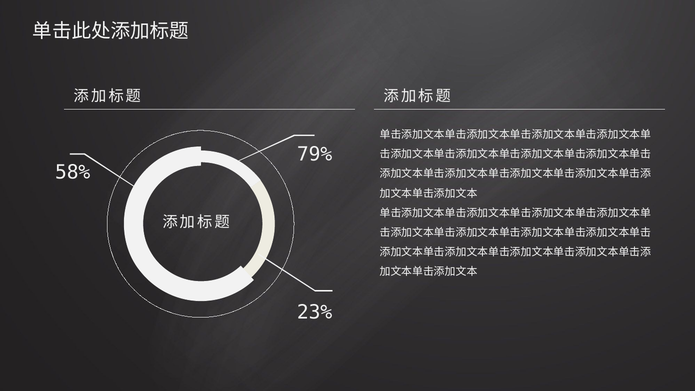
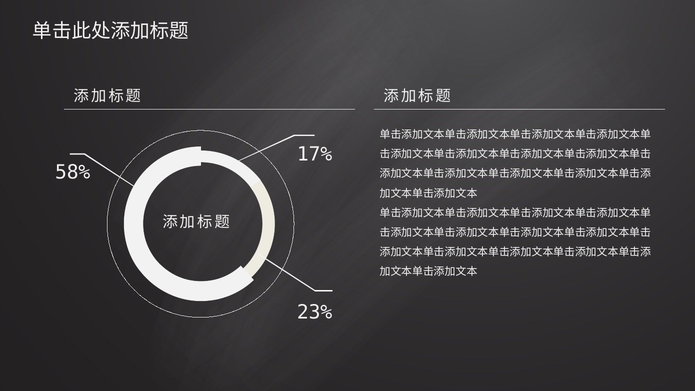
79%: 79% -> 17%
